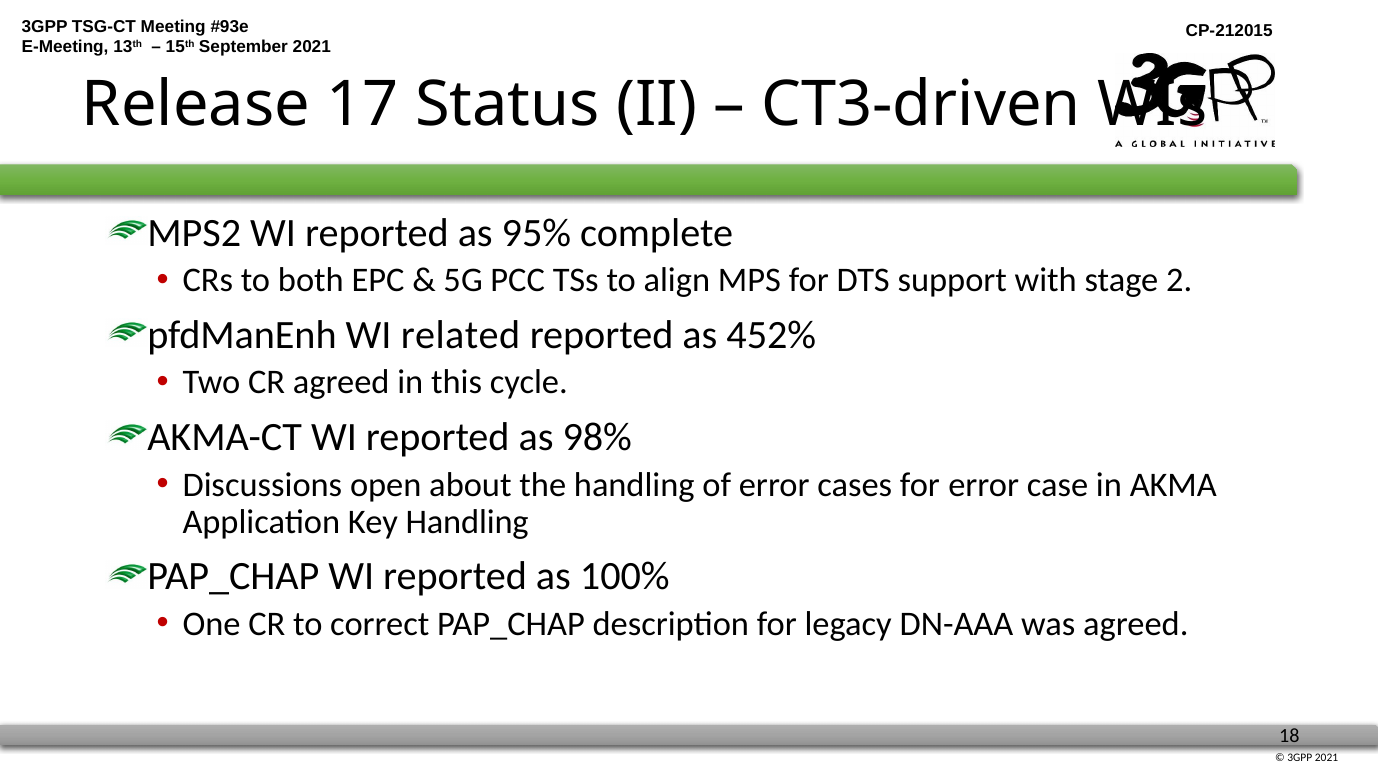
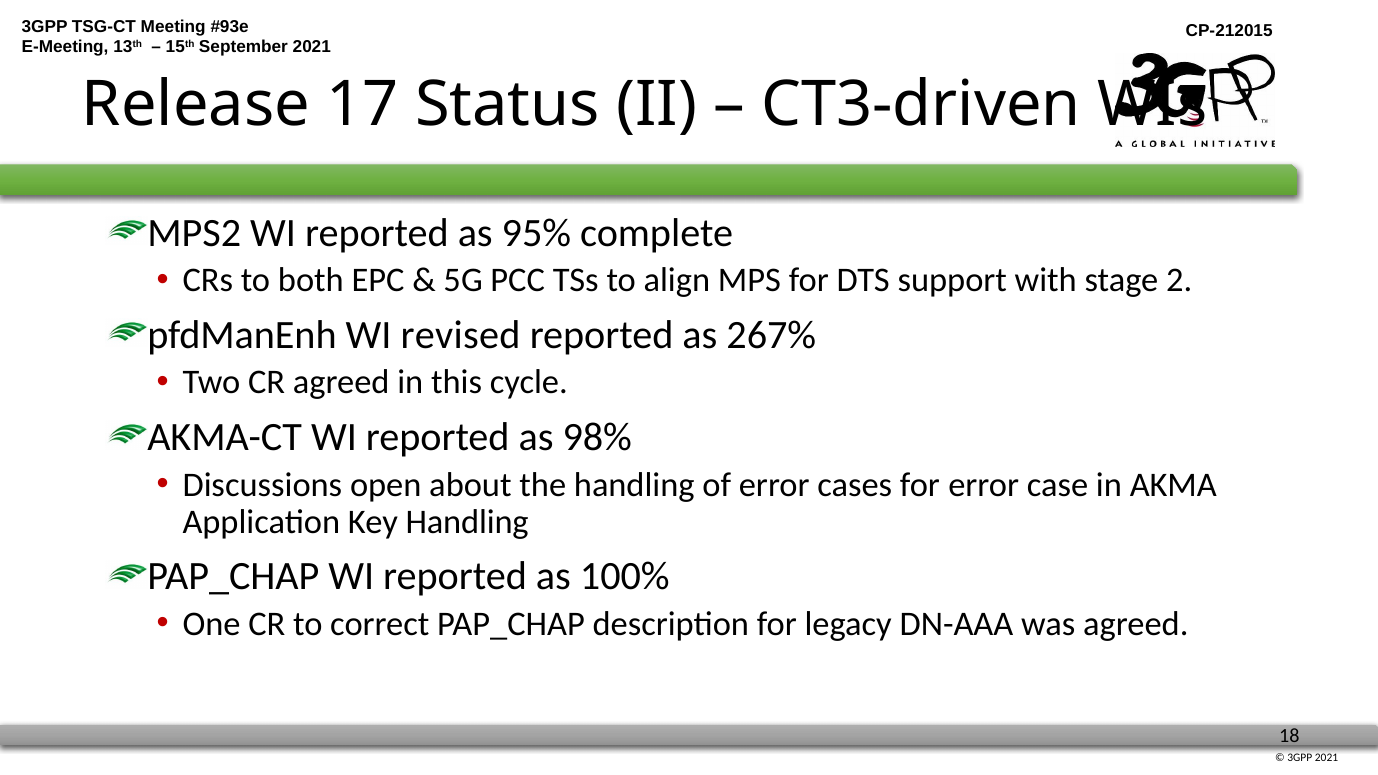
related: related -> revised
452%: 452% -> 267%
